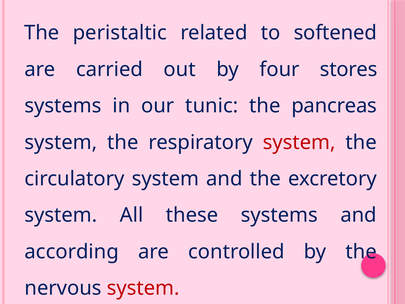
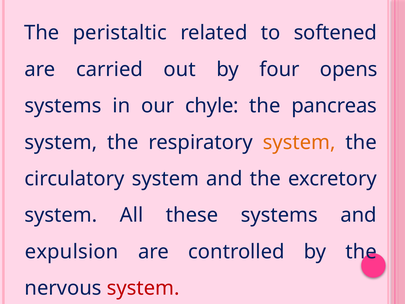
stores: stores -> opens
tunic: tunic -> chyle
system at (299, 142) colour: red -> orange
according: according -> expulsion
